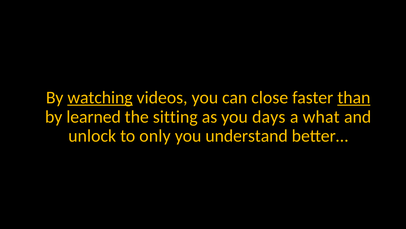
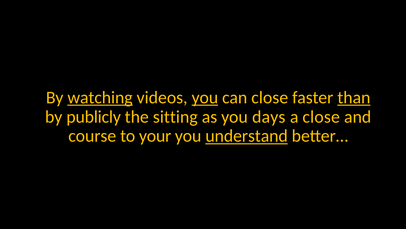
you at (205, 97) underline: none -> present
learned: learned -> publicly
a what: what -> close
unlock: unlock -> course
only: only -> your
understand underline: none -> present
